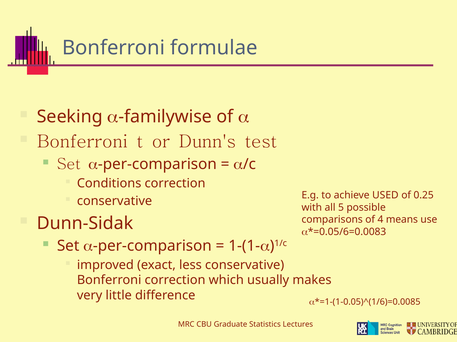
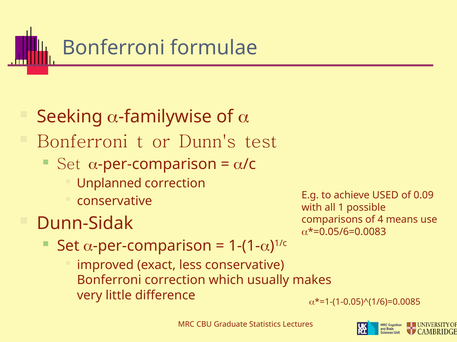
Conditions: Conditions -> Unplanned
0.25: 0.25 -> 0.09
5: 5 -> 1
